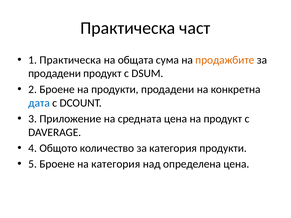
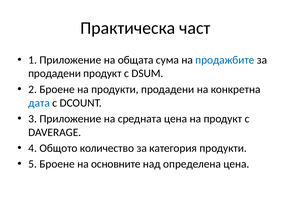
1 Практическа: Практическа -> Приложение
продажбите colour: orange -> blue
на категория: категория -> основните
